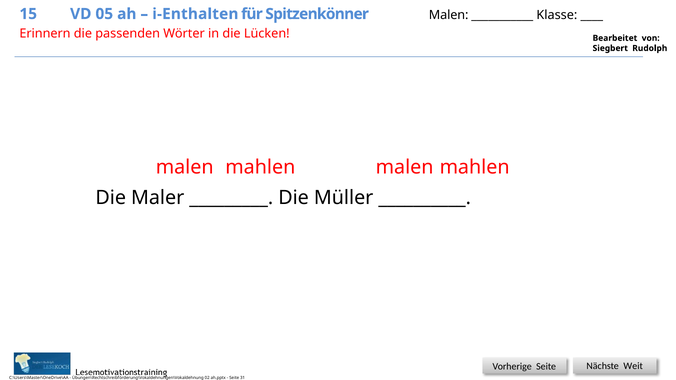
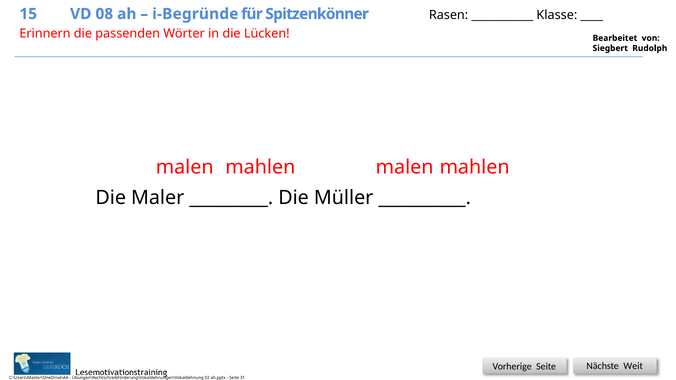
05: 05 -> 08
i-Enthalten: i-Enthalten -> i-Begründe
Spitzenkönner Malen: Malen -> Rasen
